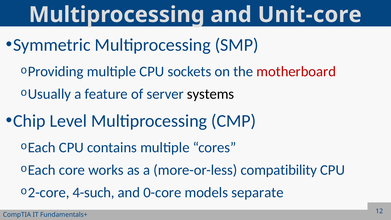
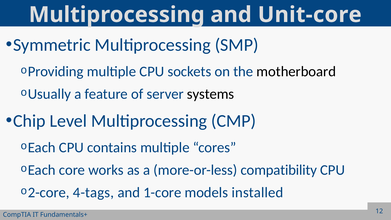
motherboard colour: red -> black
4-such: 4-such -> 4-tags
0-core: 0-core -> 1-core
separate: separate -> installed
